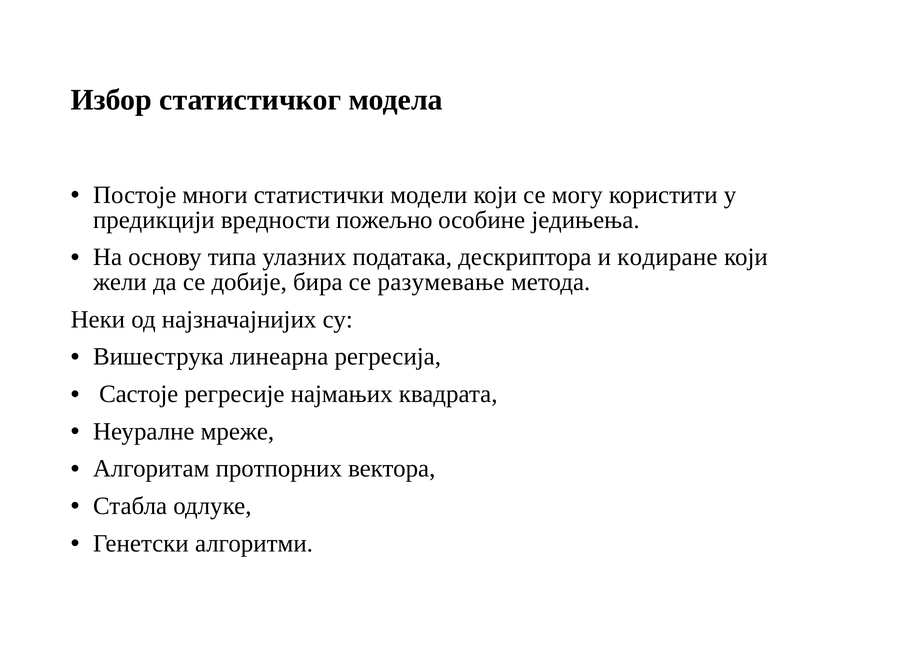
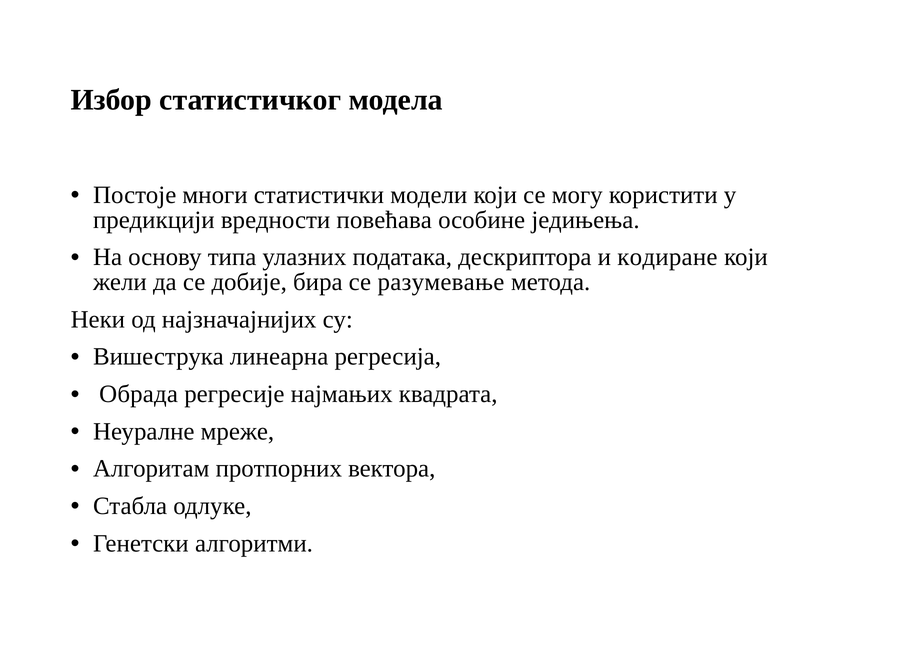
пожељно: пожељно -> повећава
Састоје: Састоје -> Обрада
